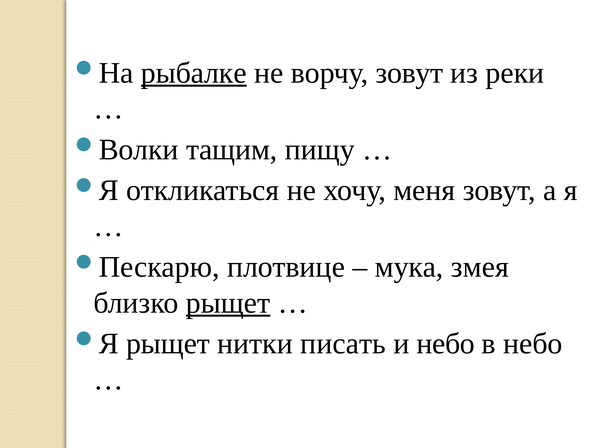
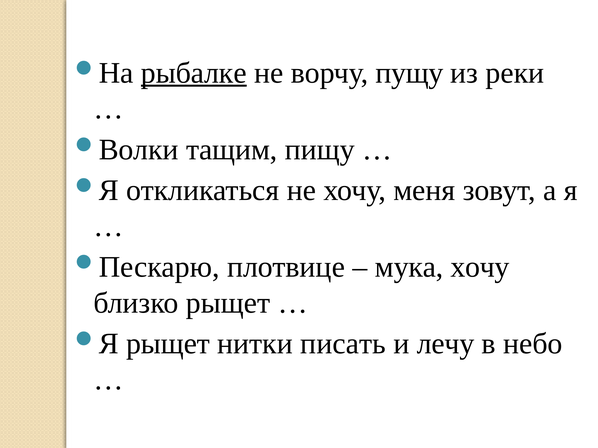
ворчу зовут: зовут -> пущу
мука змея: змея -> хочу
рыщет at (228, 303) underline: present -> none
и небо: небо -> лечу
